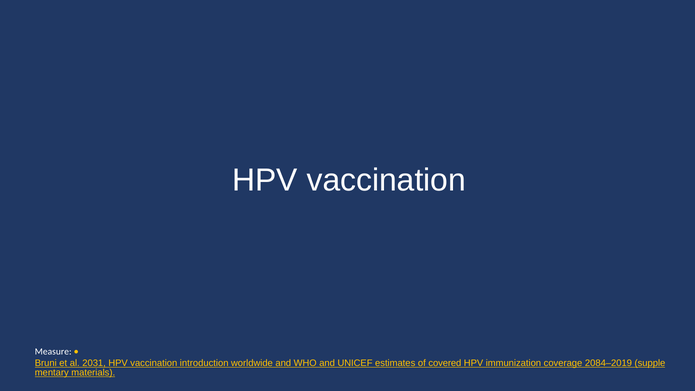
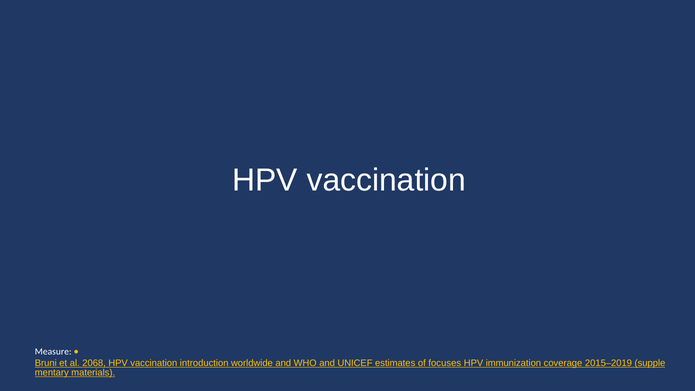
2031: 2031 -> 2068
covered: covered -> focuses
2084–2019: 2084–2019 -> 2015–2019
